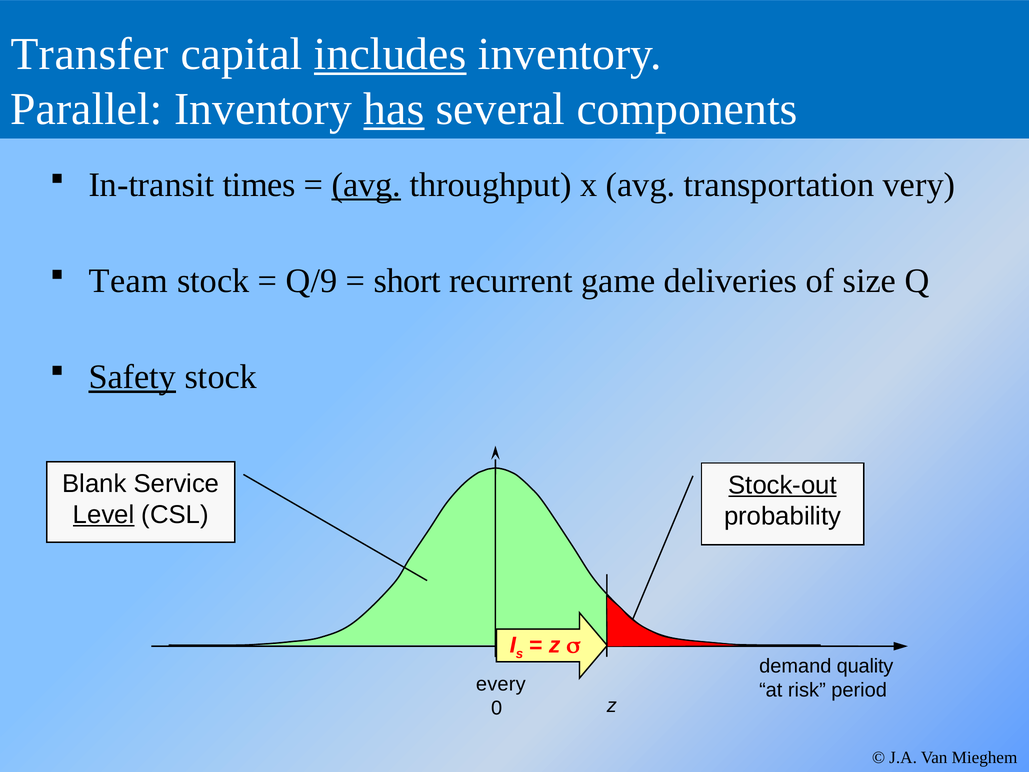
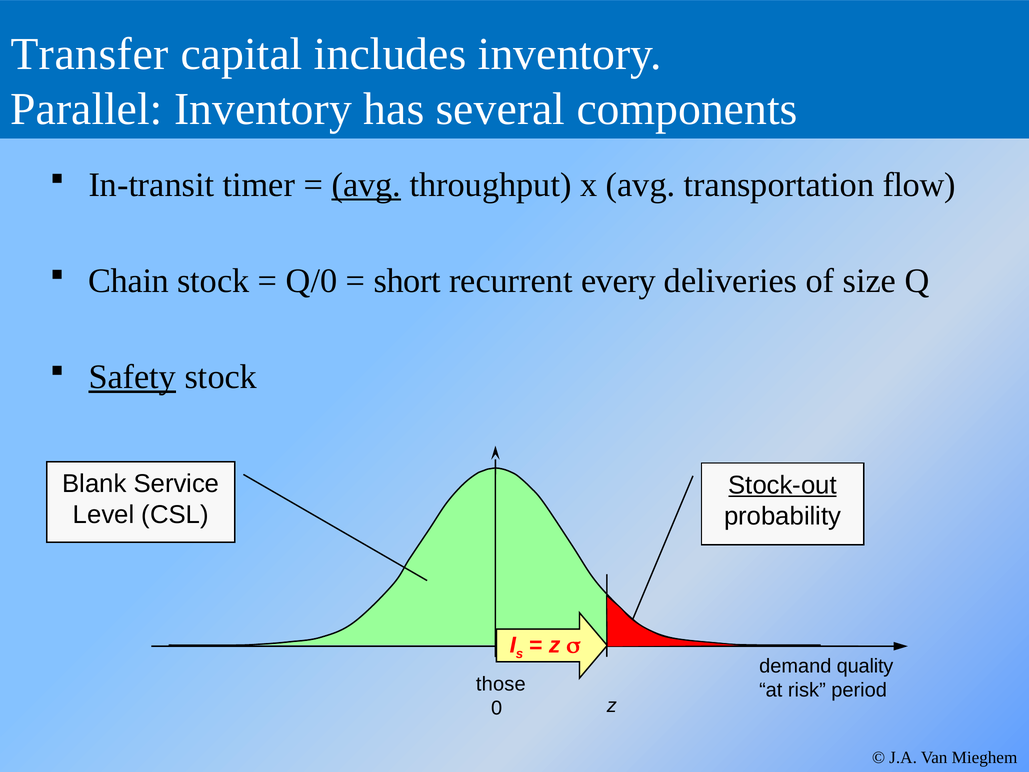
includes underline: present -> none
has underline: present -> none
times: times -> timer
very: very -> flow
Team: Team -> Chain
Q/9: Q/9 -> Q/0
game: game -> every
Level underline: present -> none
every: every -> those
